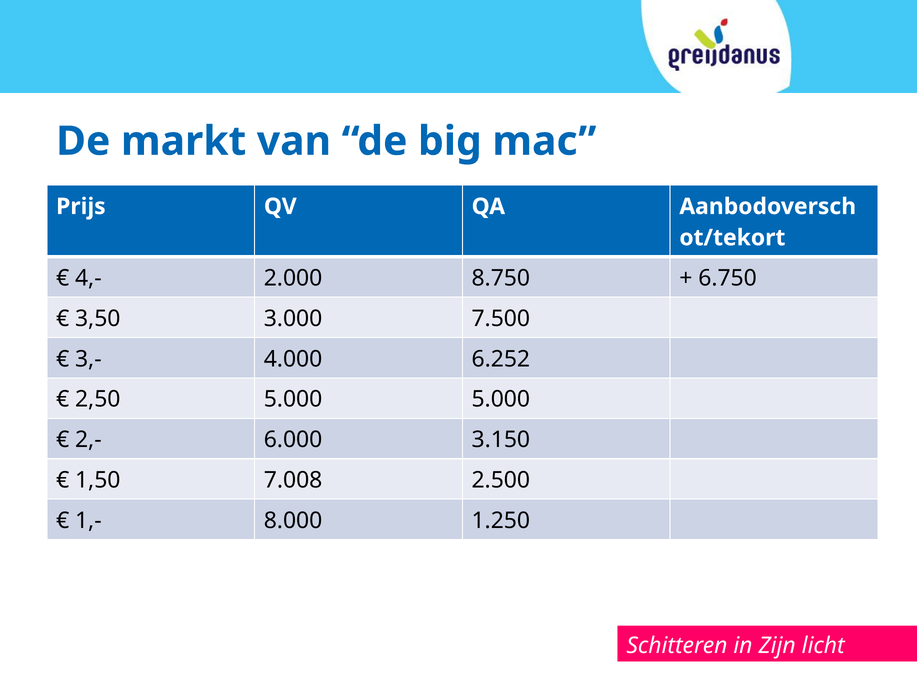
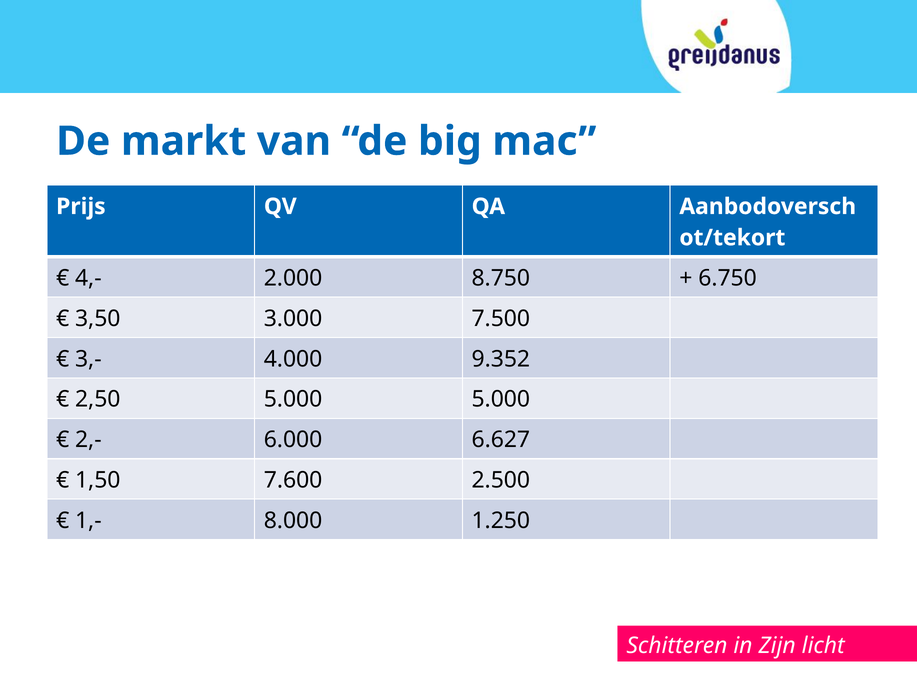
6.252: 6.252 -> 9.352
3.150: 3.150 -> 6.627
7.008: 7.008 -> 7.600
